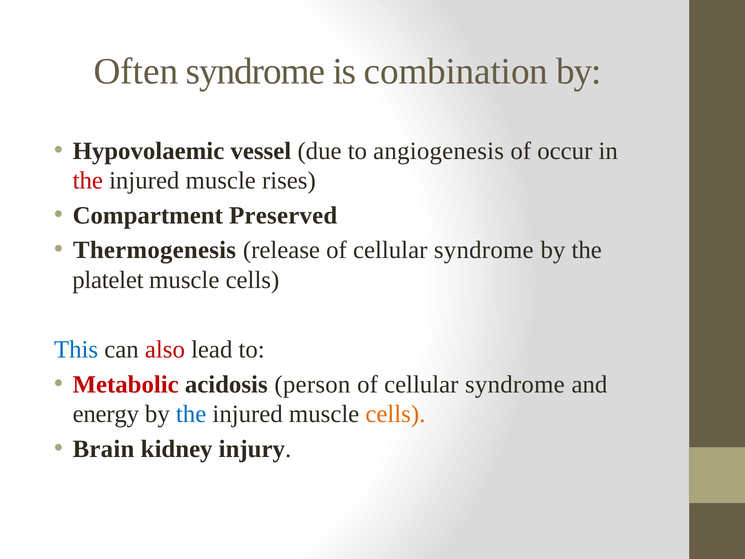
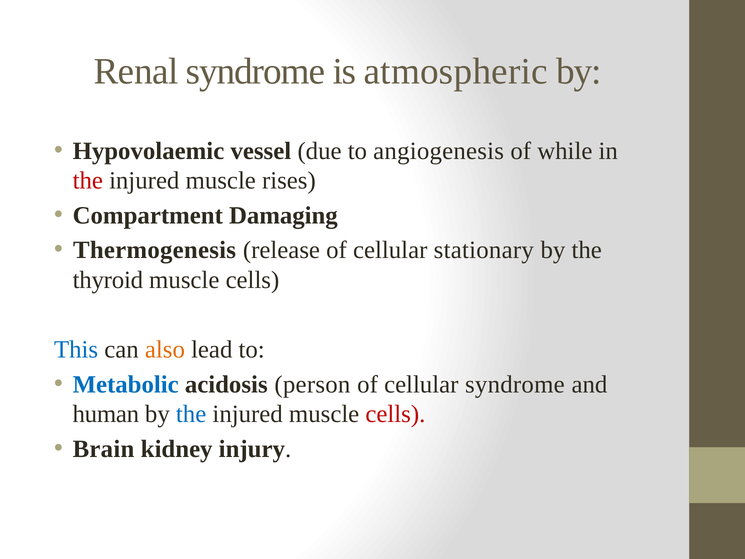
Often: Often -> Renal
combination: combination -> atmospheric
occur: occur -> while
Preserved: Preserved -> Damaging
release of cellular syndrome: syndrome -> stationary
platelet: platelet -> thyroid
also colour: red -> orange
Metabolic colour: red -> blue
energy: energy -> human
cells at (395, 414) colour: orange -> red
